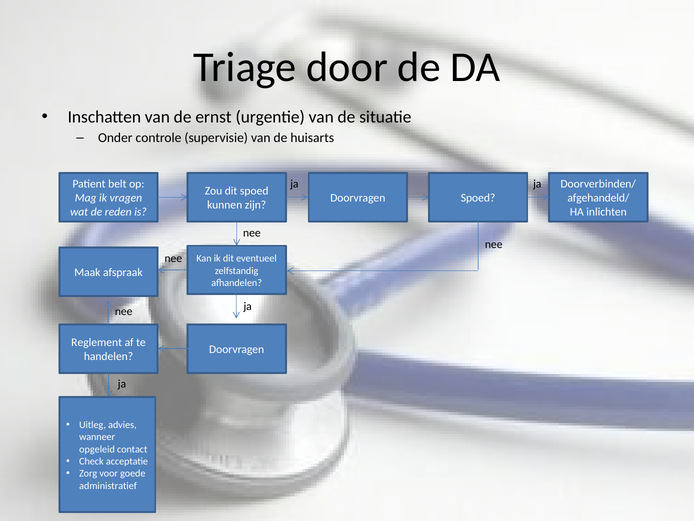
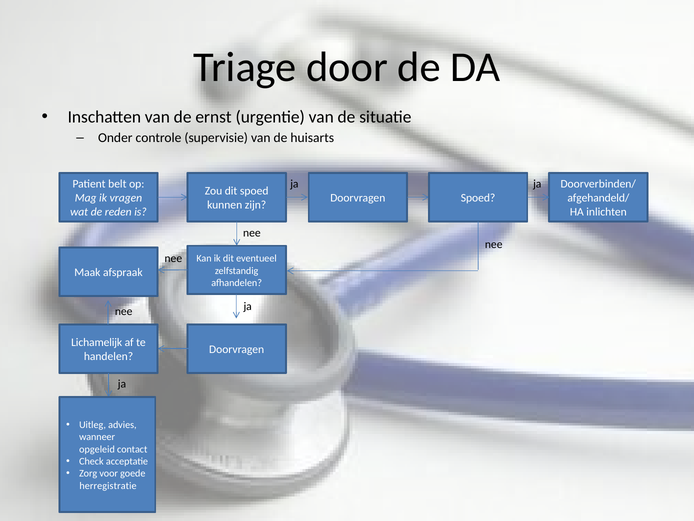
Reglement: Reglement -> Lichamelijk
administratief: administratief -> herregistratie
